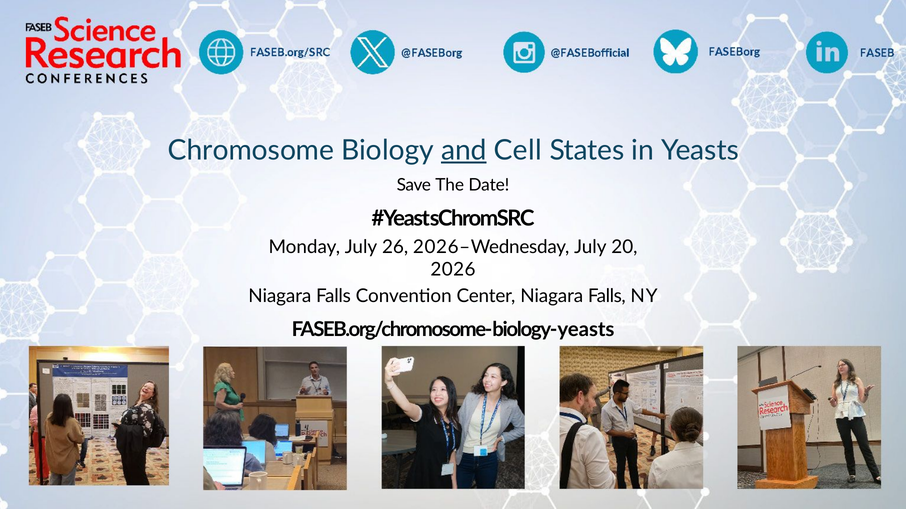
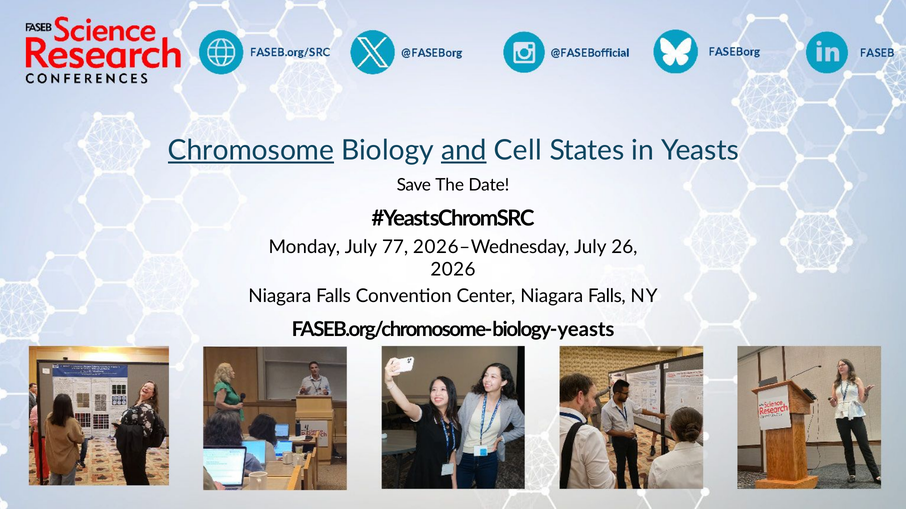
Chromosome underline: none -> present
26: 26 -> 77
20: 20 -> 26
